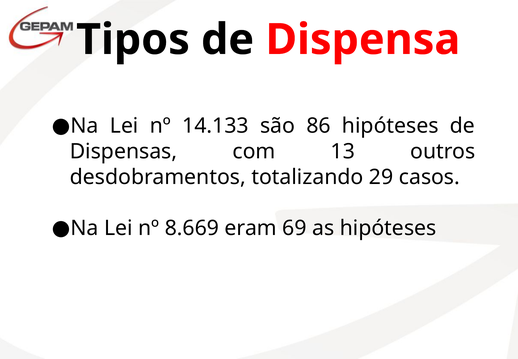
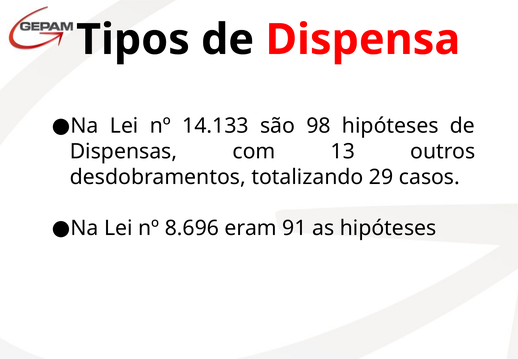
86: 86 -> 98
8.669: 8.669 -> 8.696
69: 69 -> 91
